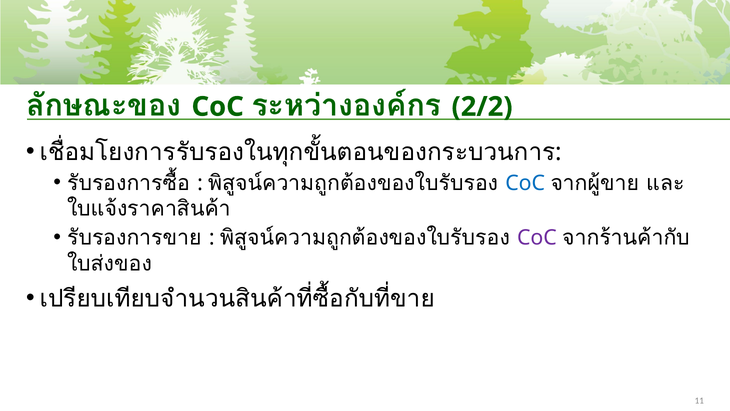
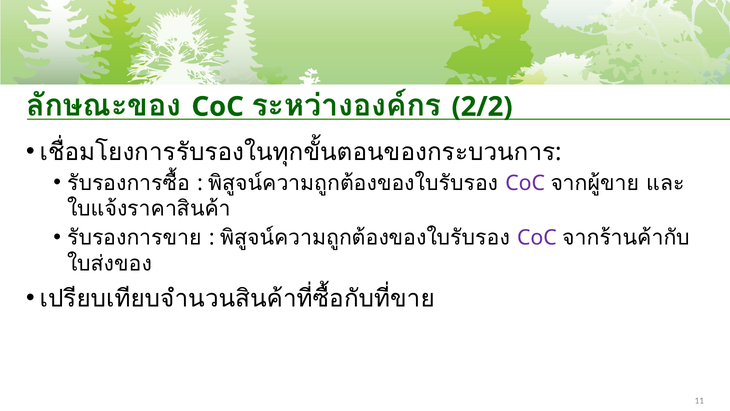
CoC at (525, 183) colour: blue -> purple
